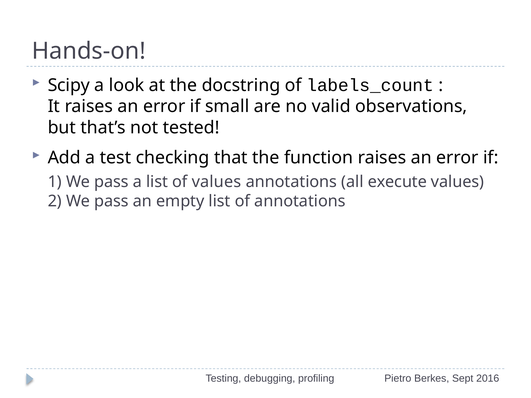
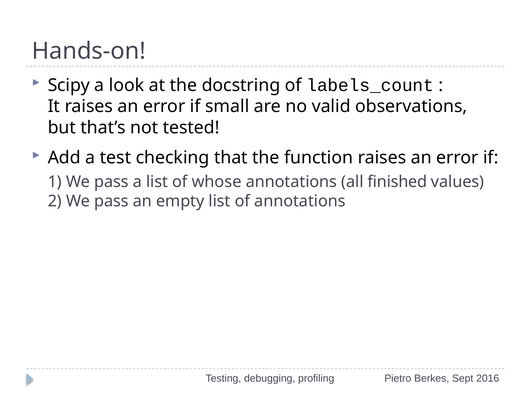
of values: values -> whose
execute: execute -> finished
